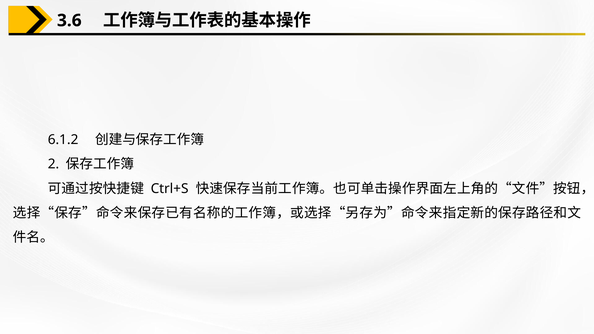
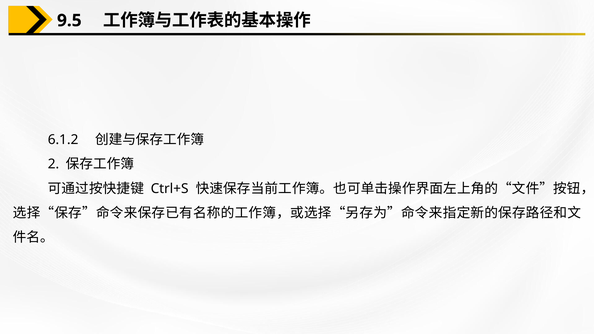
3.6: 3.6 -> 9.5
